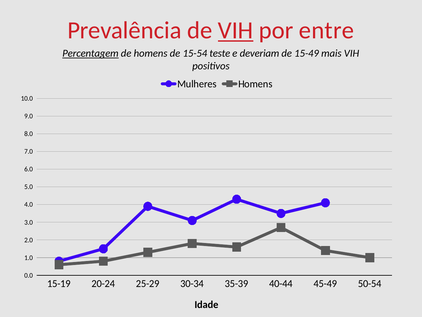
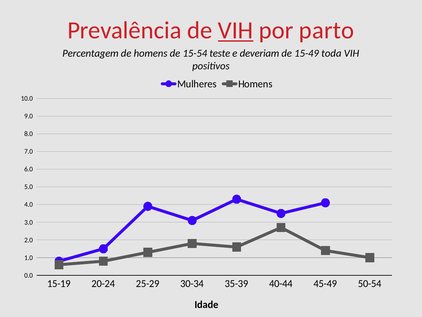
entre: entre -> parto
Percentagem underline: present -> none
mais: mais -> toda
